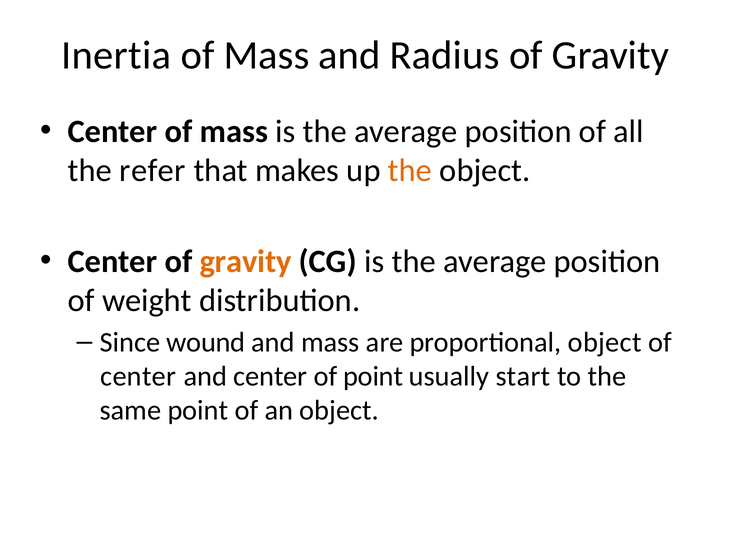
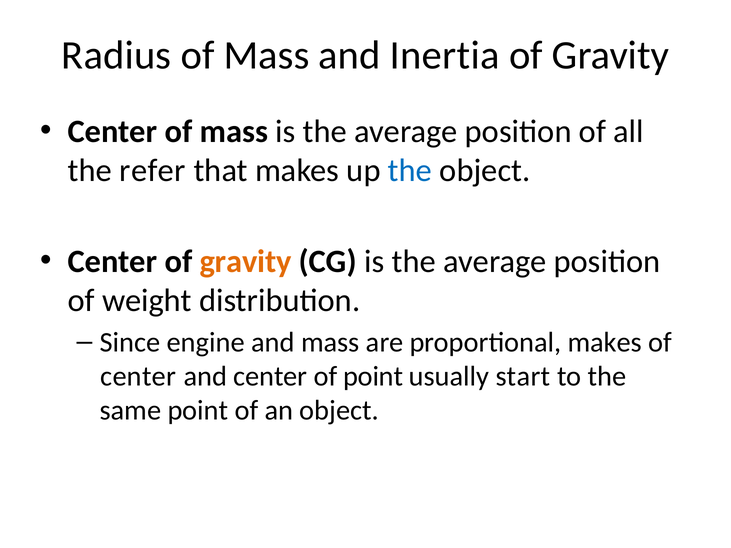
Inertia: Inertia -> Radius
Radius: Radius -> Inertia
the at (410, 171) colour: orange -> blue
wound: wound -> engine
proportional object: object -> makes
